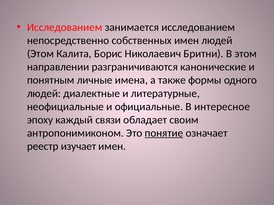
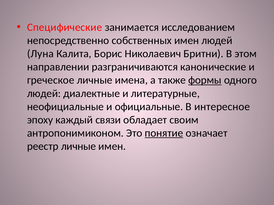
Исследованием at (65, 27): Исследованием -> Специфические
Этом at (40, 54): Этом -> Луна
понятным: понятным -> греческое
формы underline: none -> present
реестр изучает: изучает -> личные
